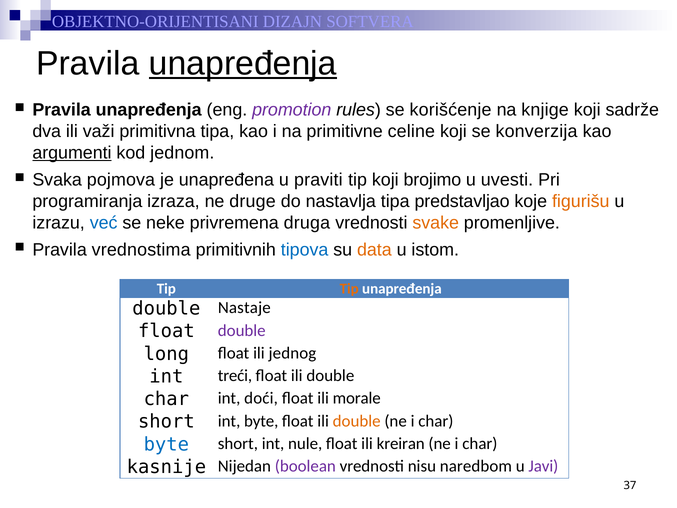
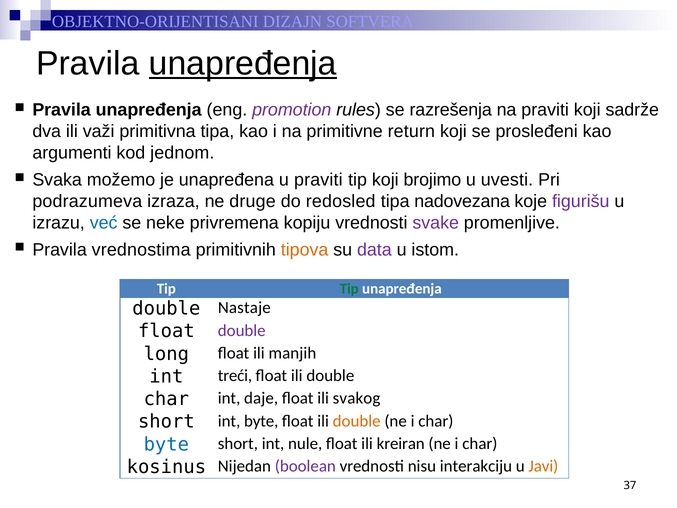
korišćenje: korišćenje -> razrešenja
na knjige: knjige -> praviti
celine: celine -> return
konverzija: konverzija -> prosleđeni
argumenti underline: present -> none
pojmova: pojmova -> možemo
programiranja: programiranja -> podrazumeva
nastavlja: nastavlja -> redosled
predstavljao: predstavljao -> nadovezana
figurišu colour: orange -> purple
druga: druga -> kopiju
svake colour: orange -> purple
tipova colour: blue -> orange
data colour: orange -> purple
Tip at (349, 289) colour: orange -> green
jednog: jednog -> manjih
doći: doći -> daje
morale: morale -> svakog
kasnije: kasnije -> kosinus
naredbom: naredbom -> interakciju
Javi colour: purple -> orange
